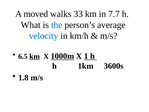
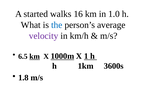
moved: moved -> started
33: 33 -> 16
7.7: 7.7 -> 1.0
velocity colour: blue -> purple
